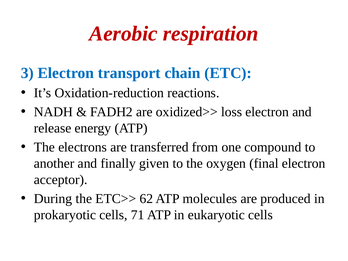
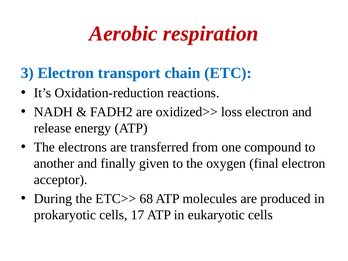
62: 62 -> 68
71: 71 -> 17
